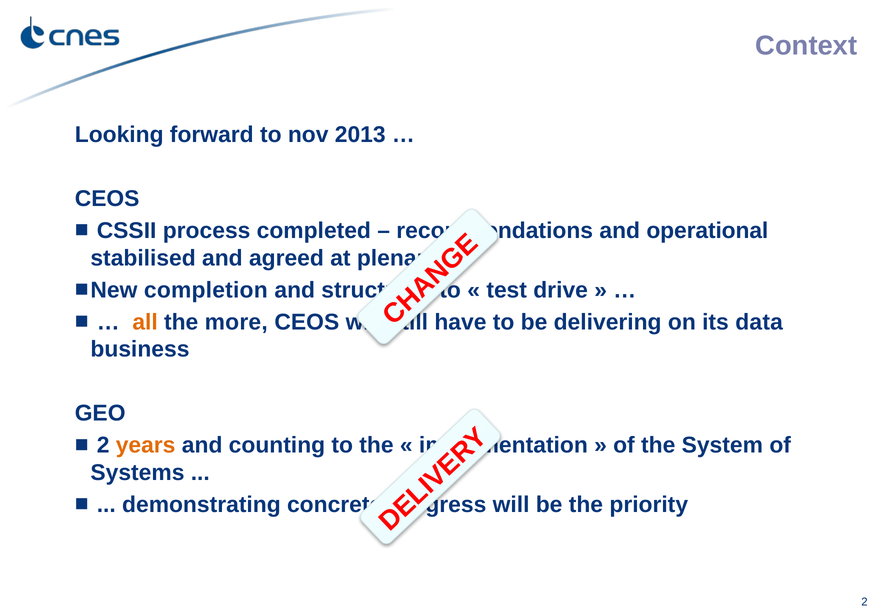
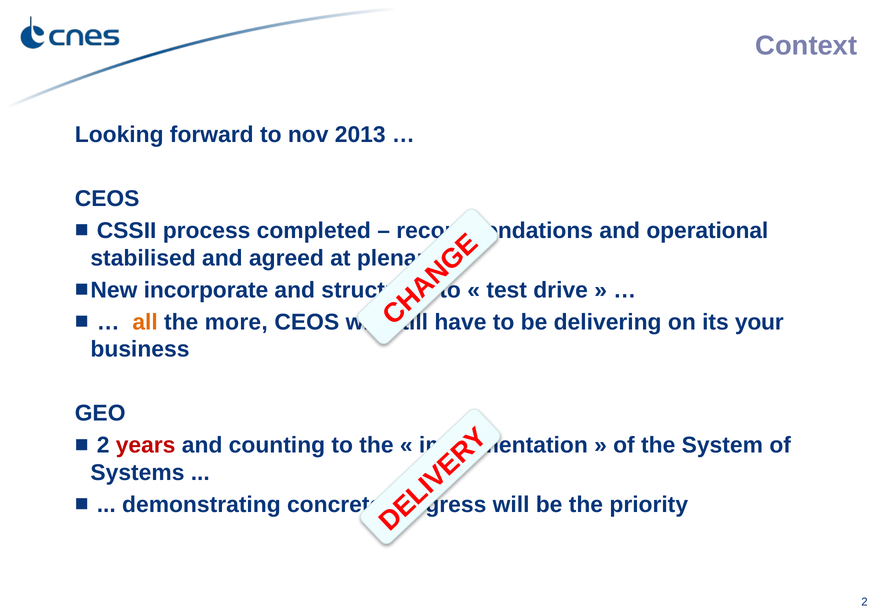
completion: completion -> incorporate
data: data -> your
years colour: orange -> red
